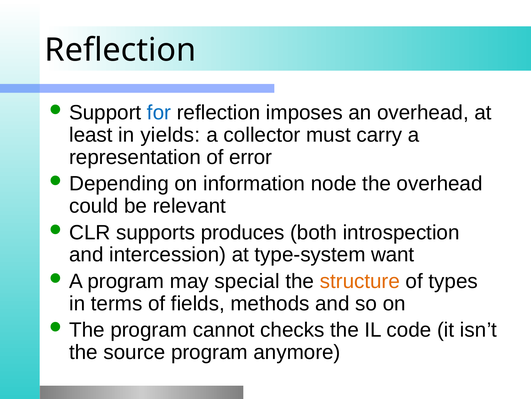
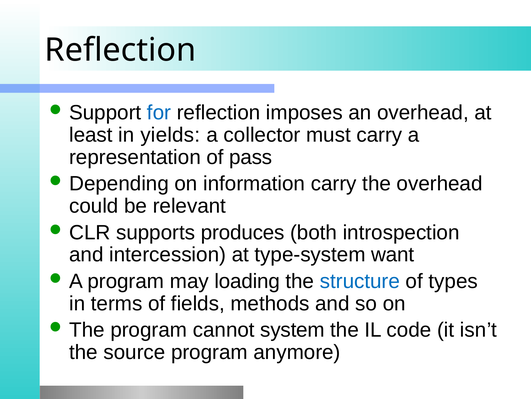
error: error -> pass
information node: node -> carry
special: special -> loading
structure colour: orange -> blue
checks: checks -> system
